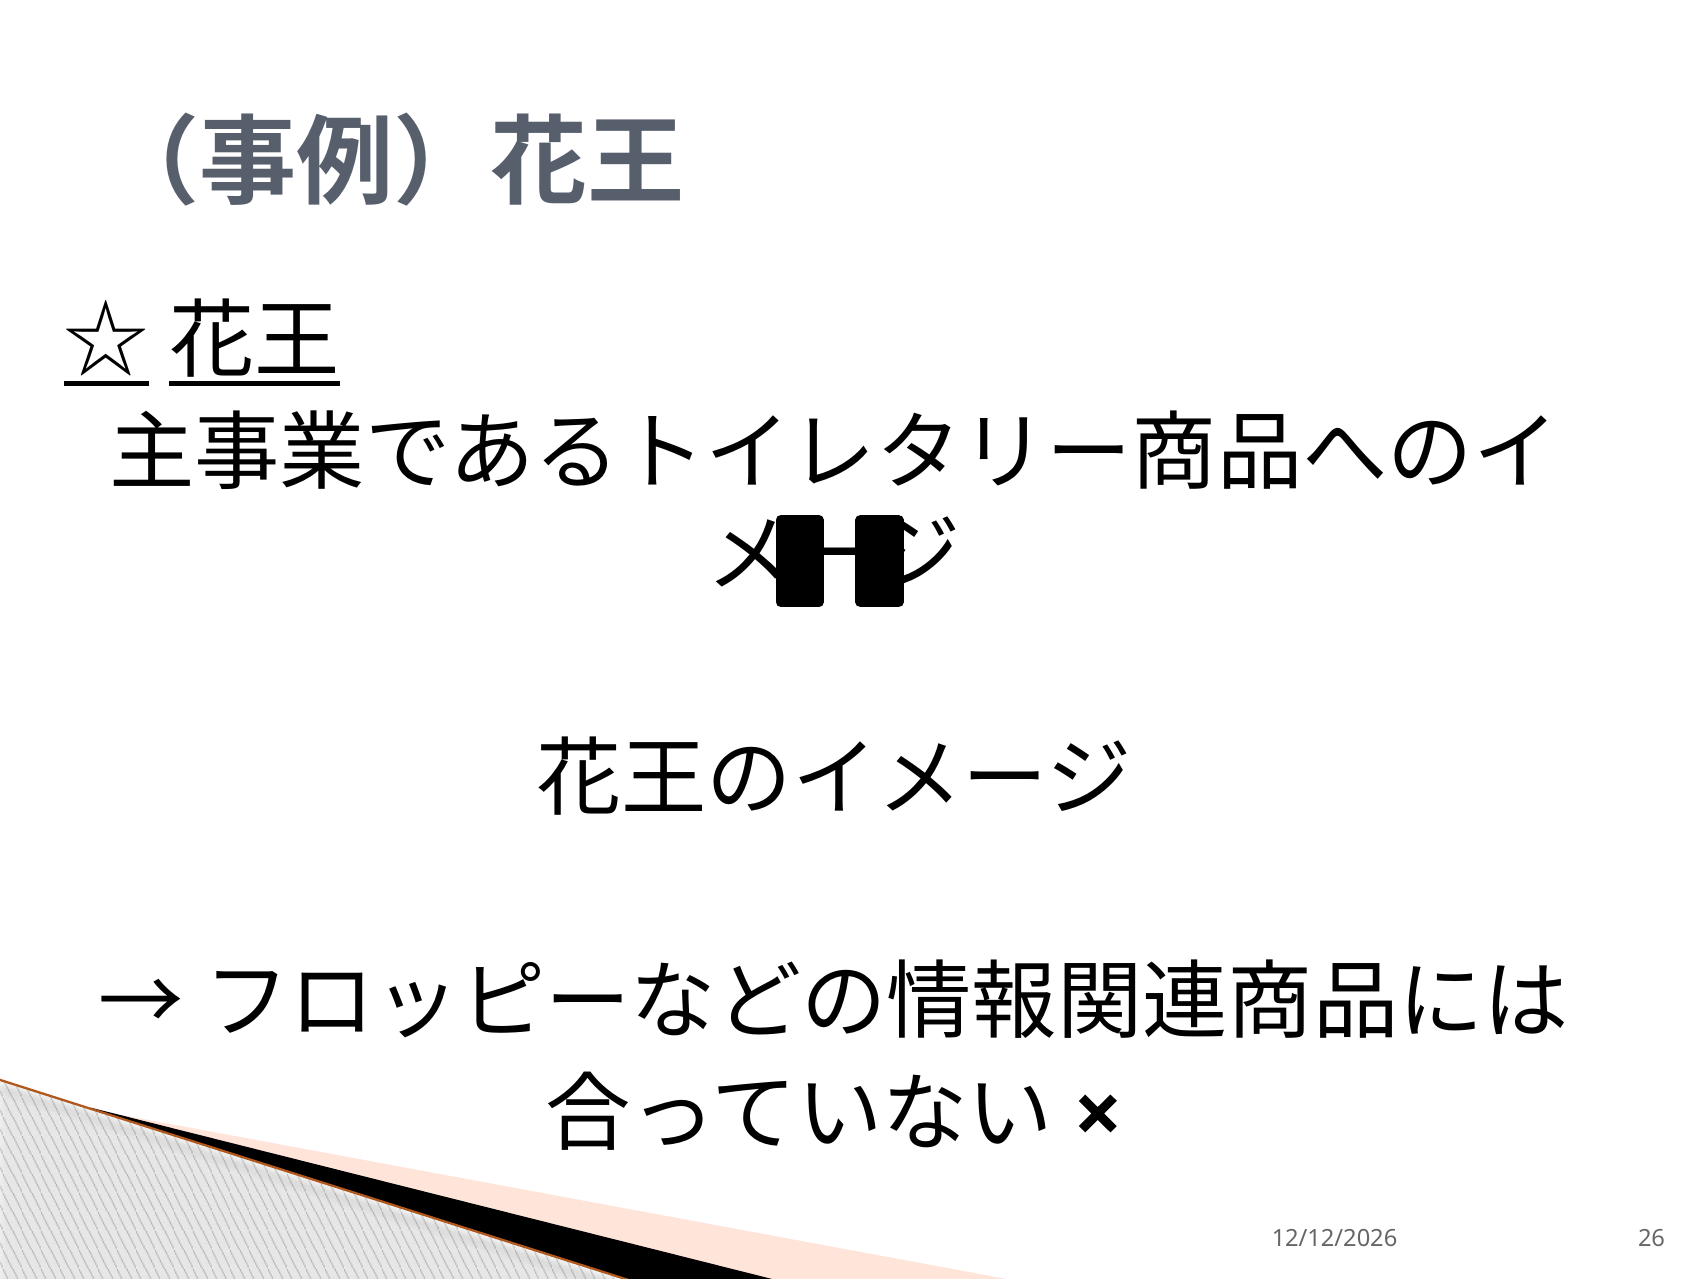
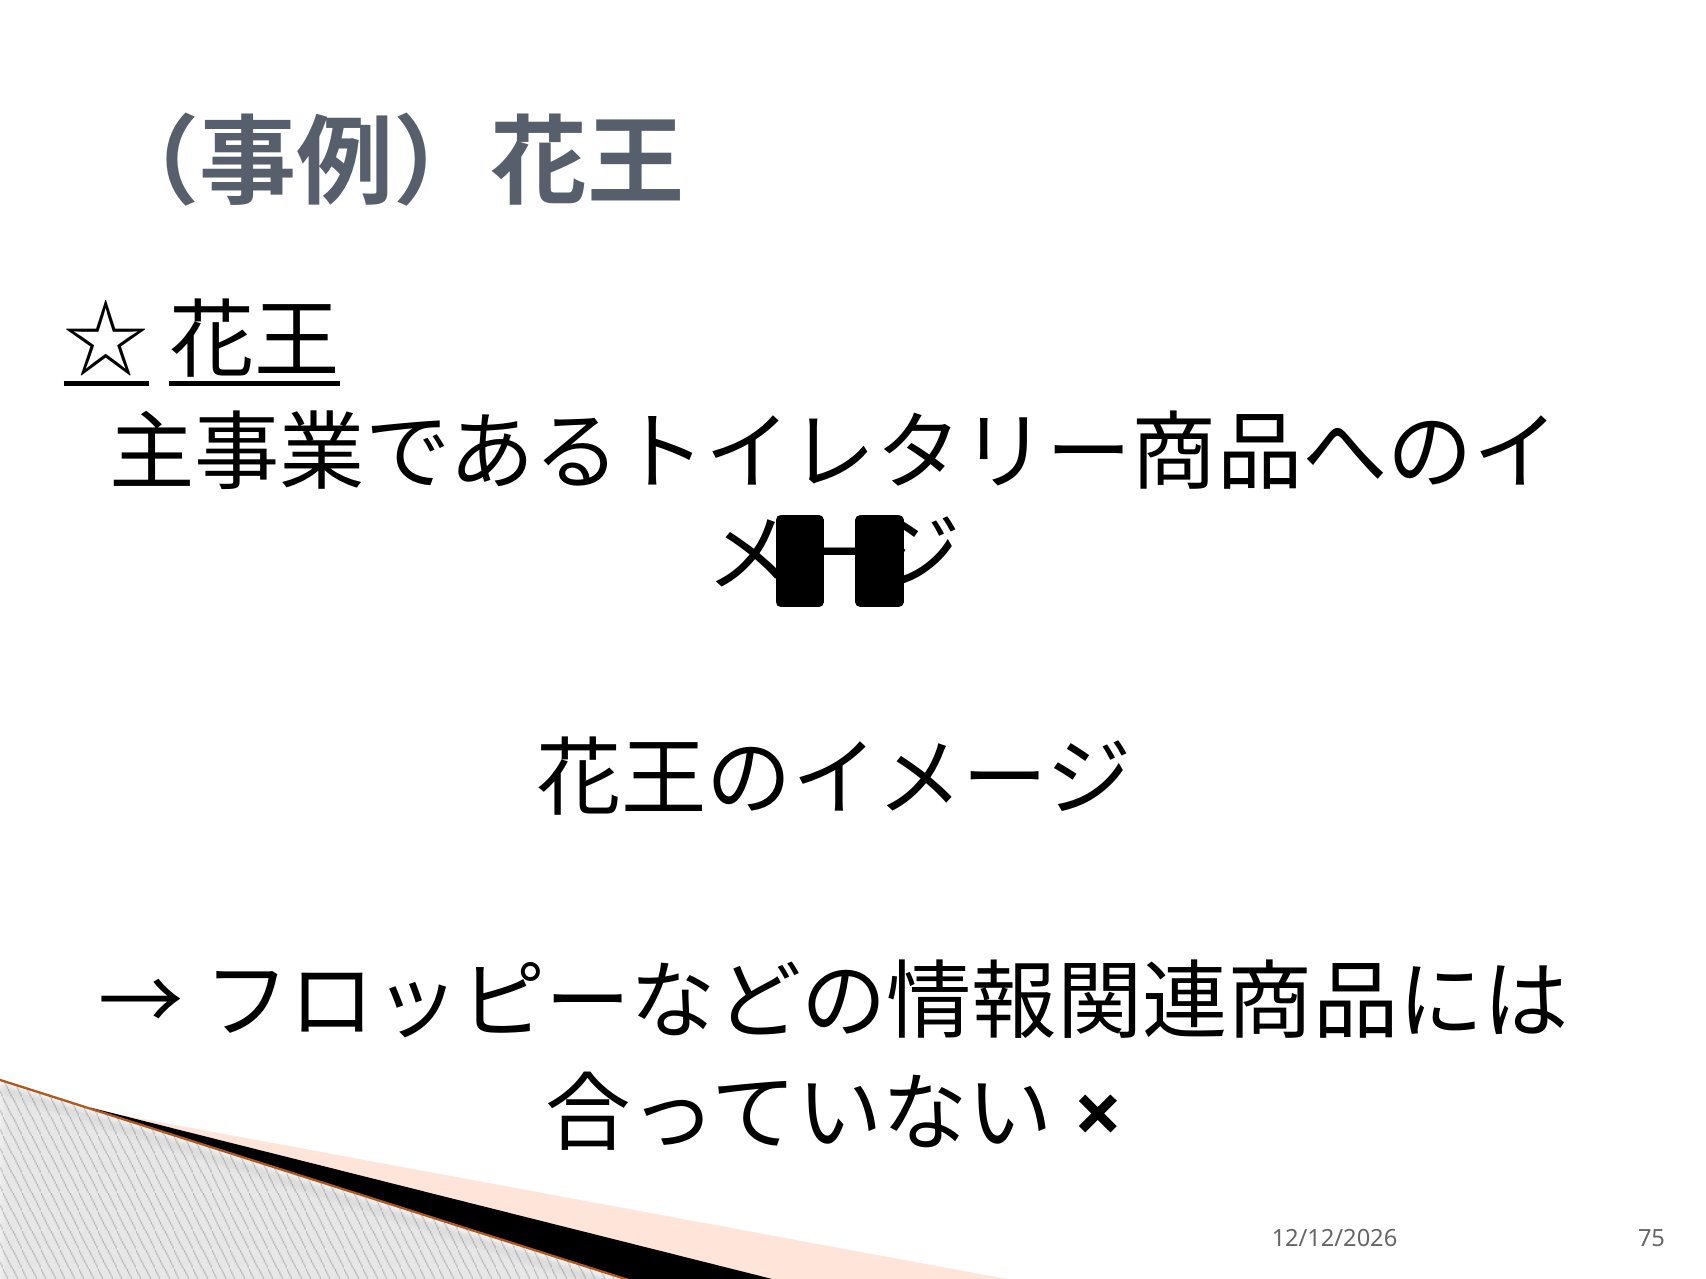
26: 26 -> 75
